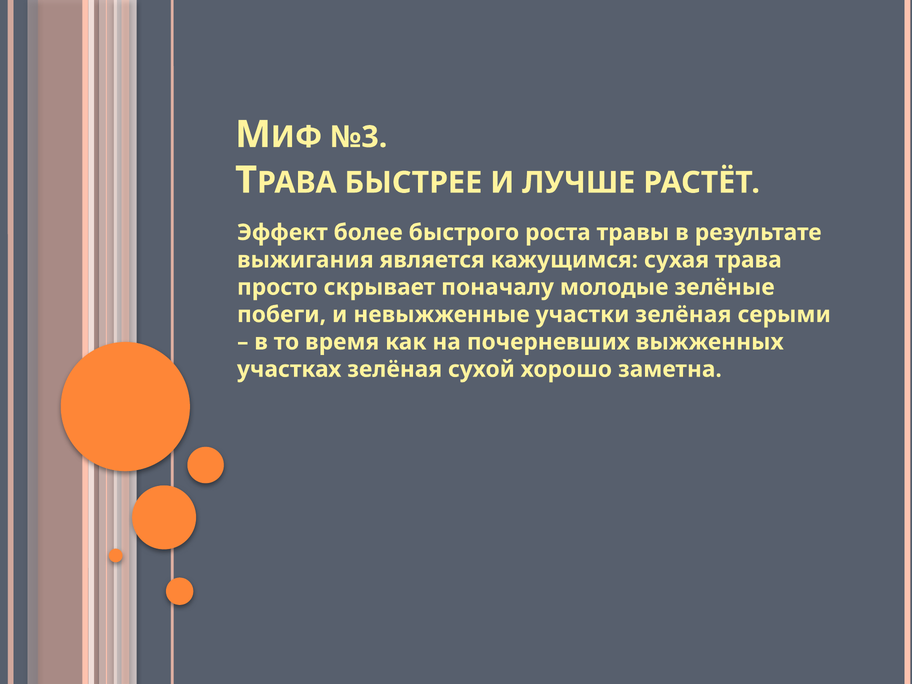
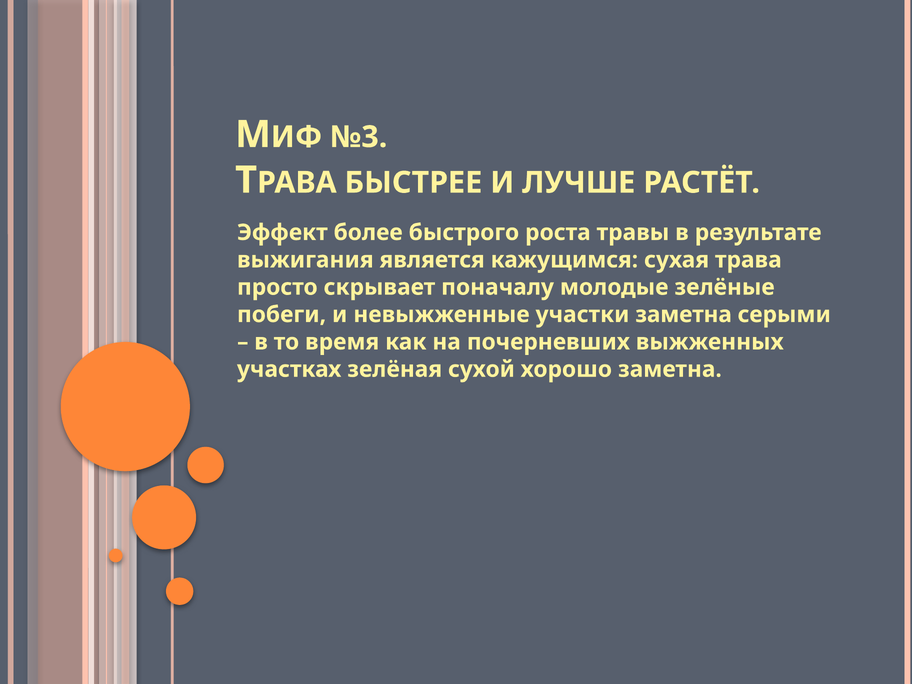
участки зелёная: зелёная -> заметна
